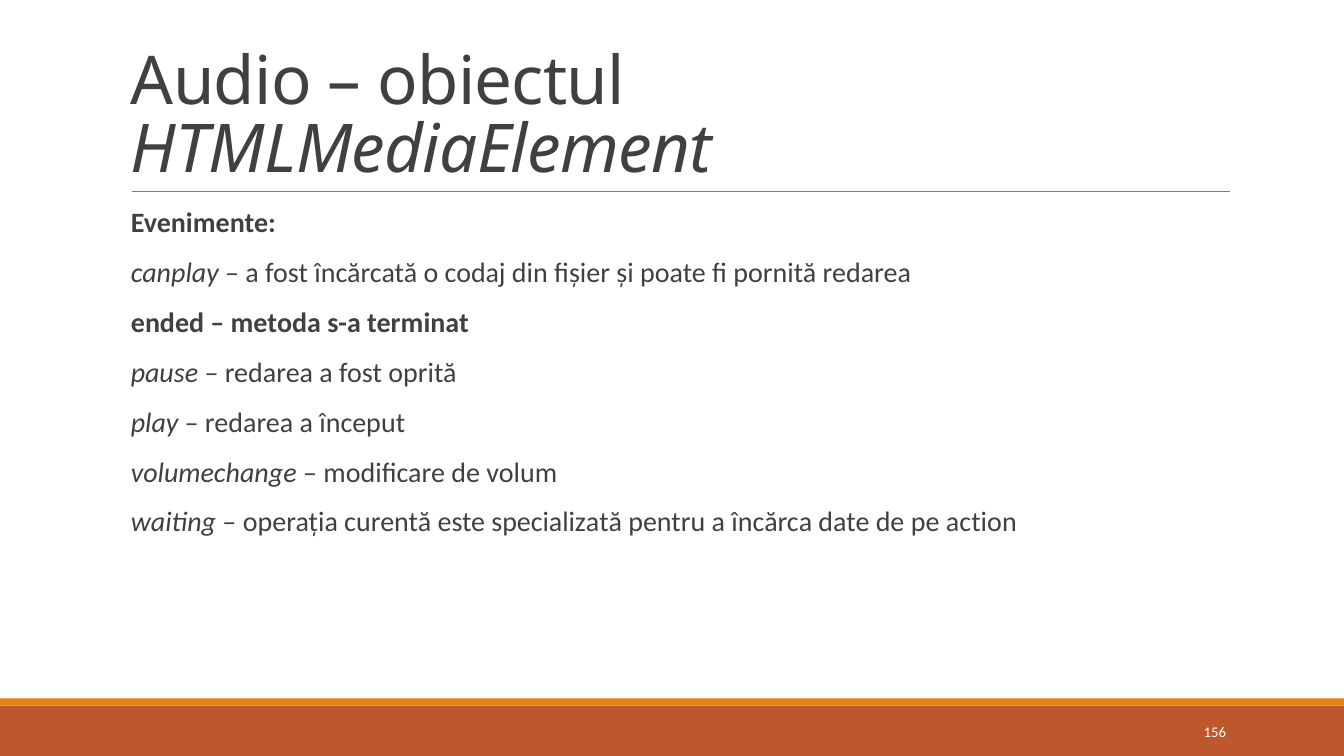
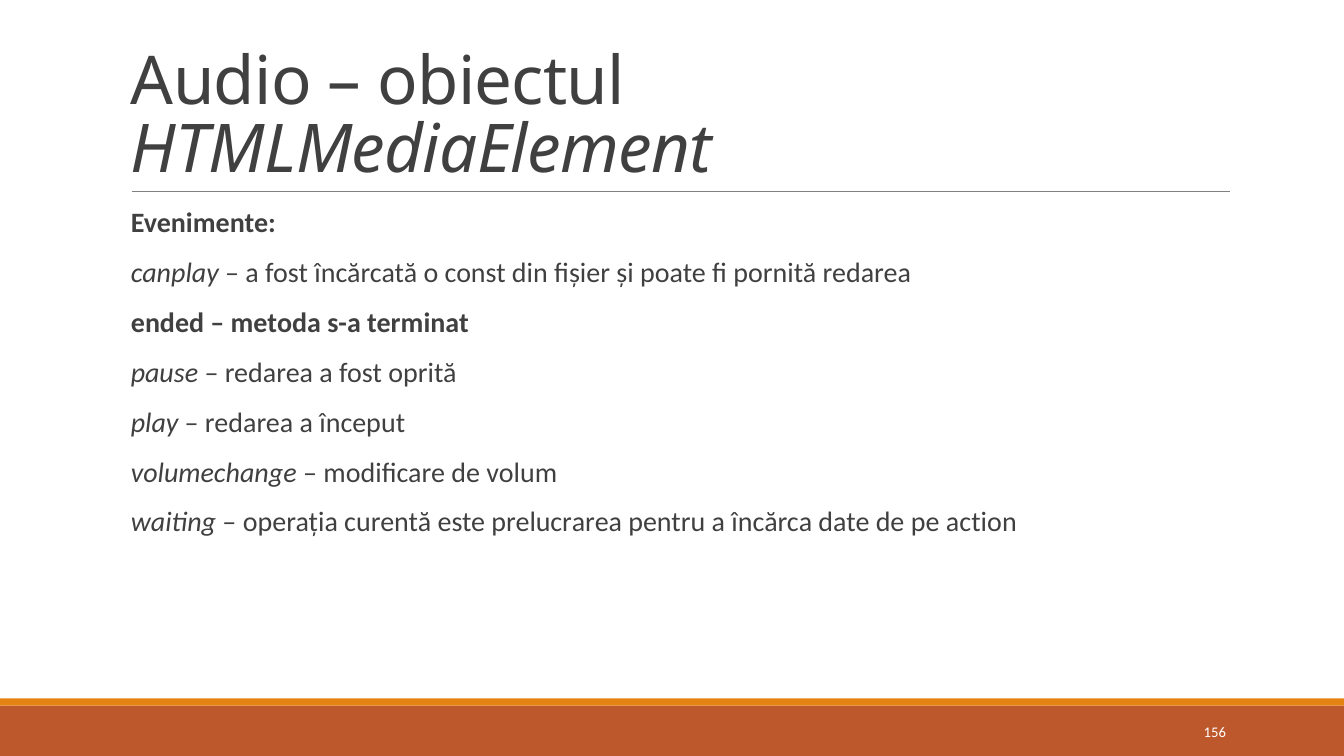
codaj: codaj -> const
specializată: specializată -> prelucrarea
